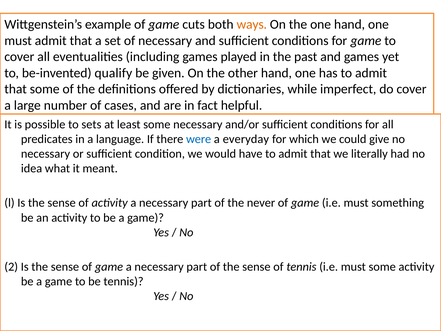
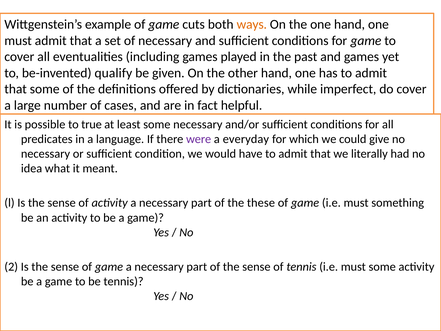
sets: sets -> true
were colour: blue -> purple
never: never -> these
